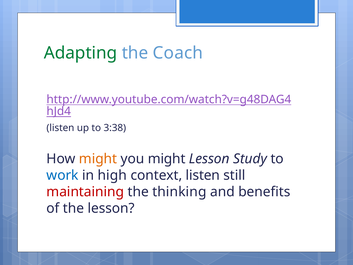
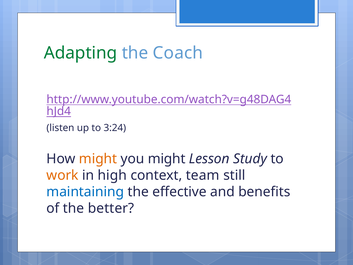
3:38: 3:38 -> 3:24
work colour: blue -> orange
context listen: listen -> team
maintaining colour: red -> blue
thinking: thinking -> effective
the lesson: lesson -> better
